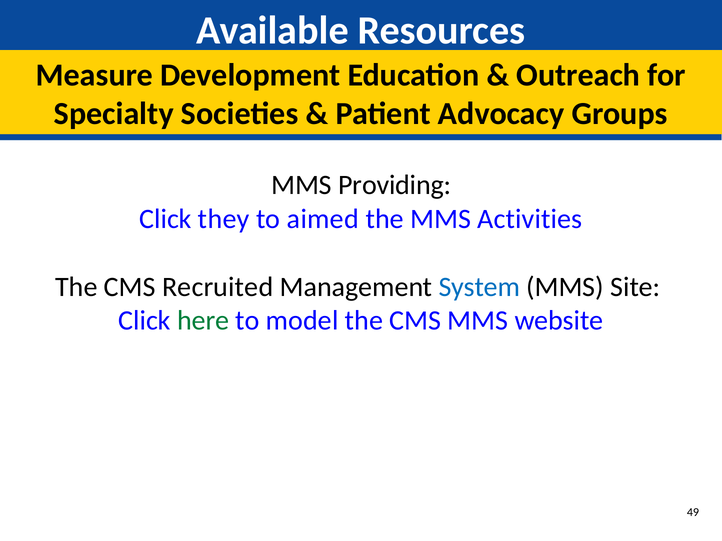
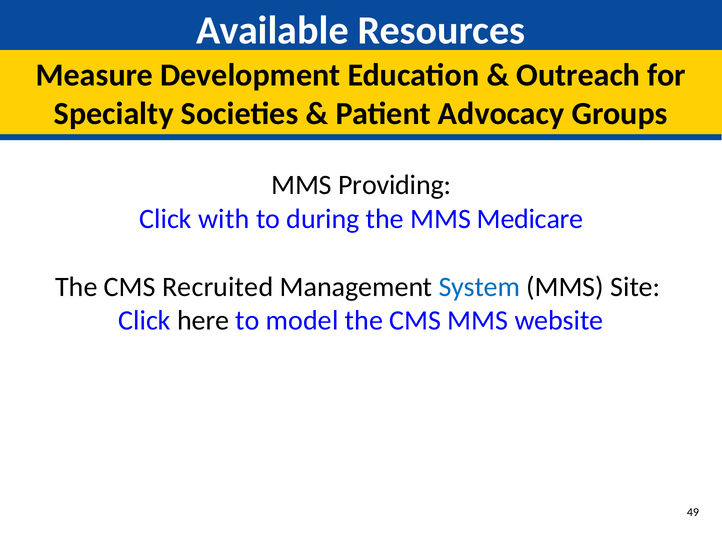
they: they -> with
aimed: aimed -> during
Activities: Activities -> Medicare
here colour: green -> black
